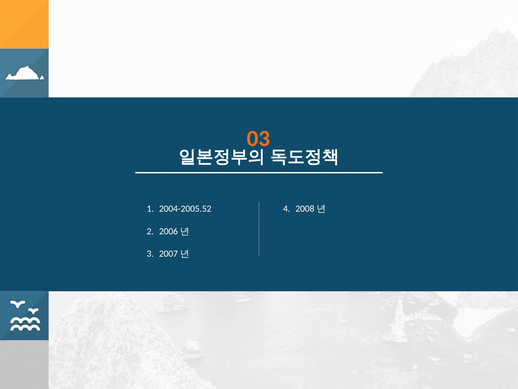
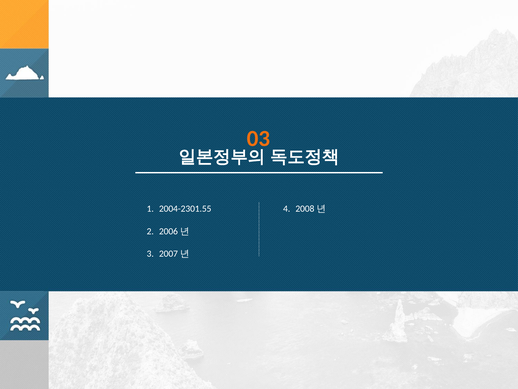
2004-2005.52: 2004-2005.52 -> 2004-2301.55
